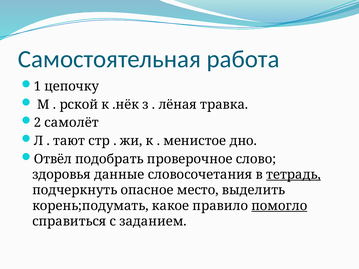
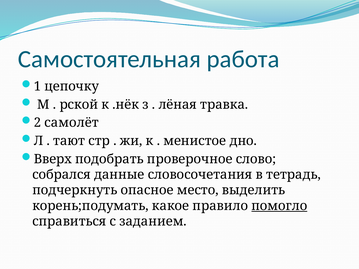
Отвёл: Отвёл -> Вверх
здоровья: здоровья -> собрался
тетрадь underline: present -> none
